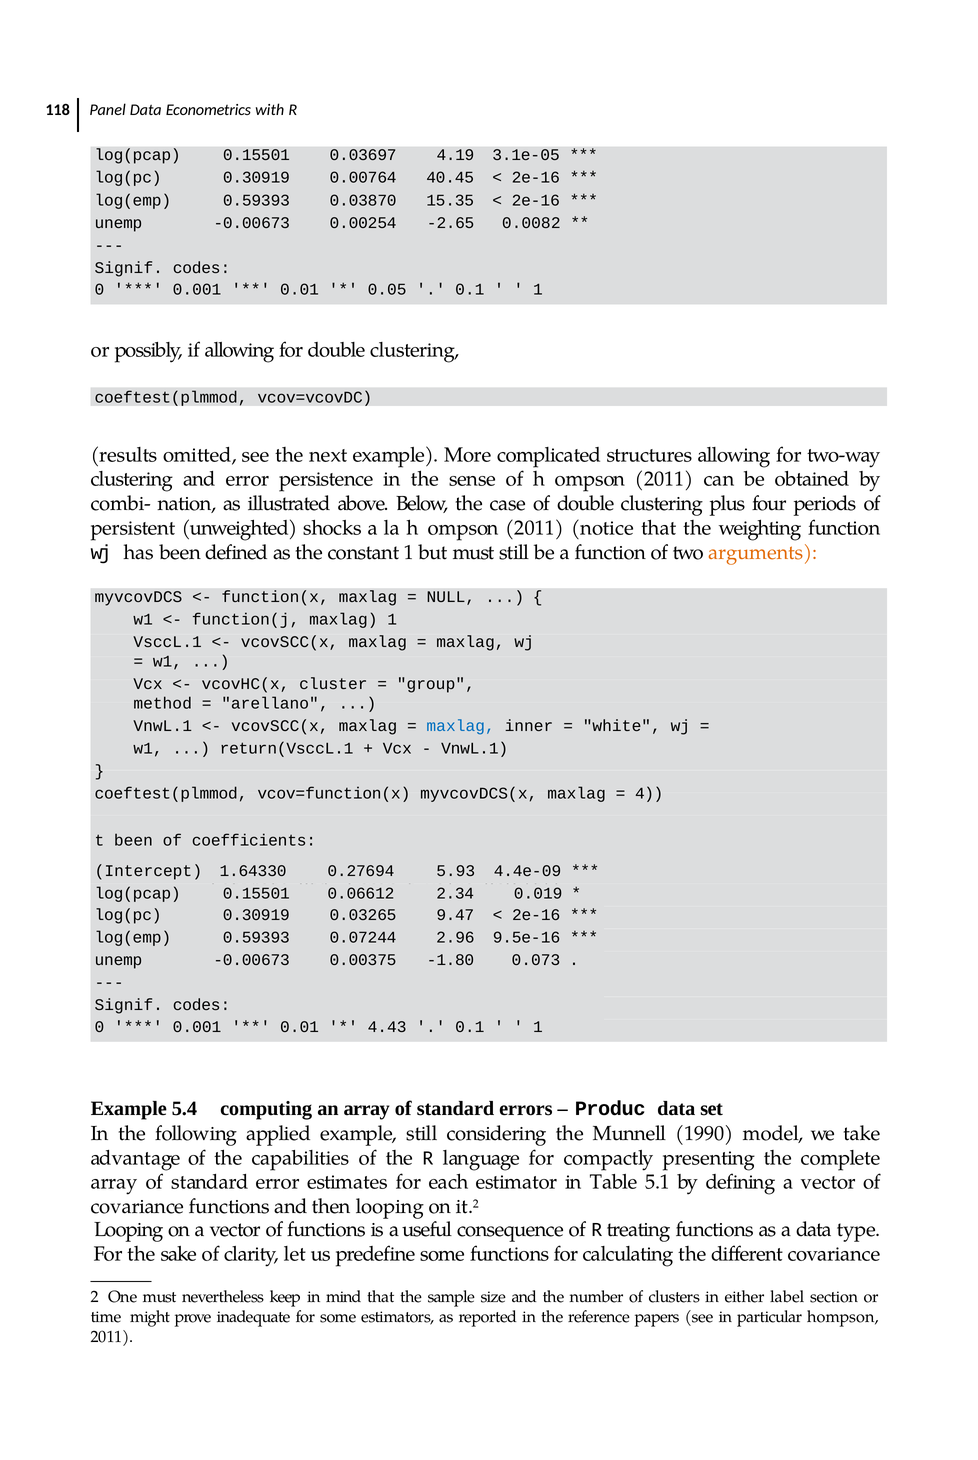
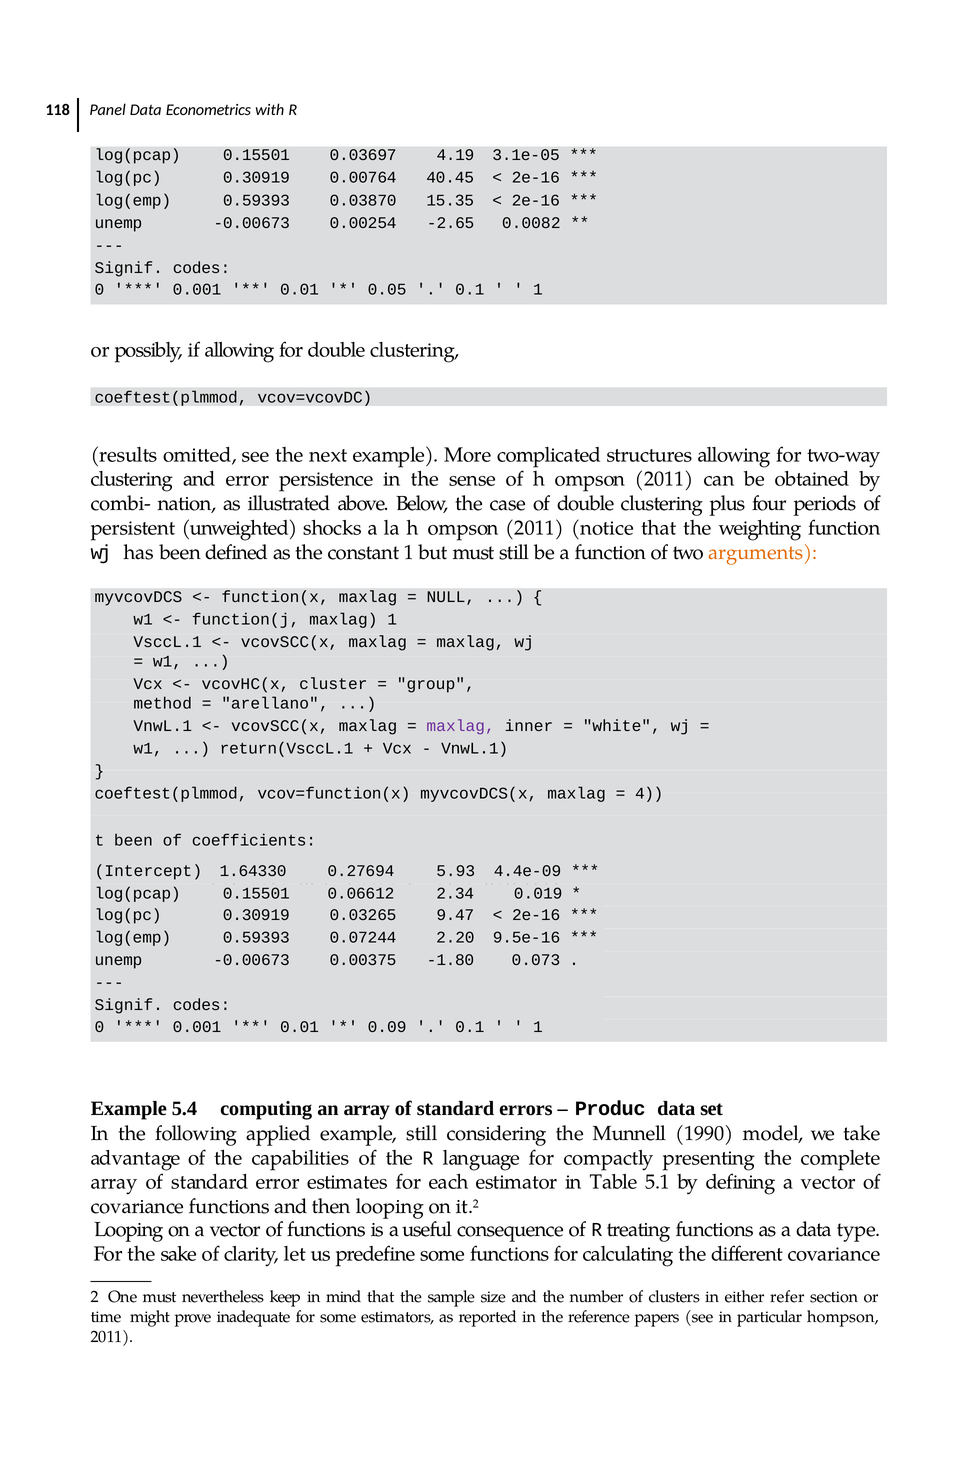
maxlag at (461, 726) colour: blue -> purple
2.96: 2.96 -> 2.20
4.43: 4.43 -> 0.09
label: label -> refer
